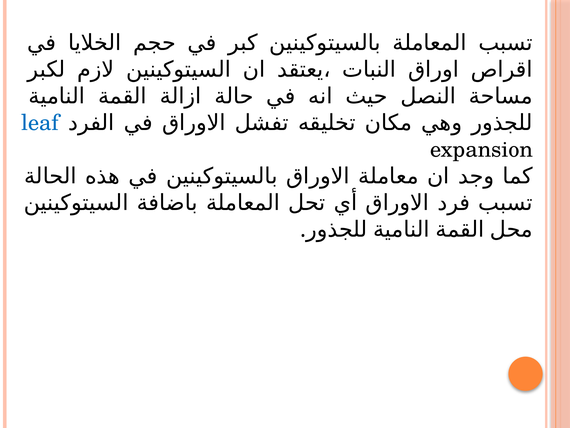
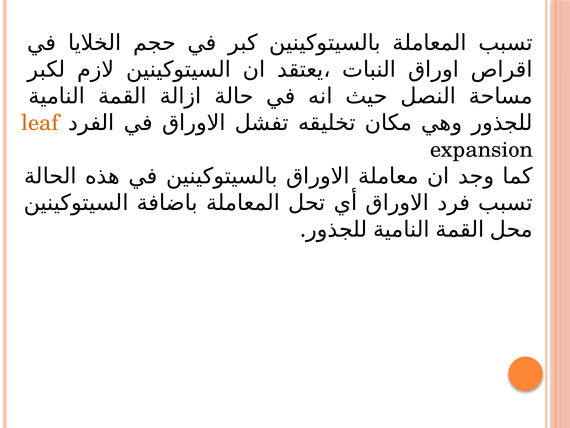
leaf colour: blue -> orange
